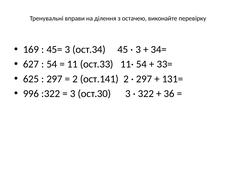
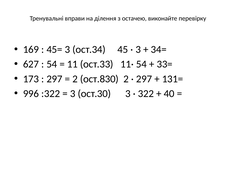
625: 625 -> 173
ост.141: ост.141 -> ост.830
36: 36 -> 40
